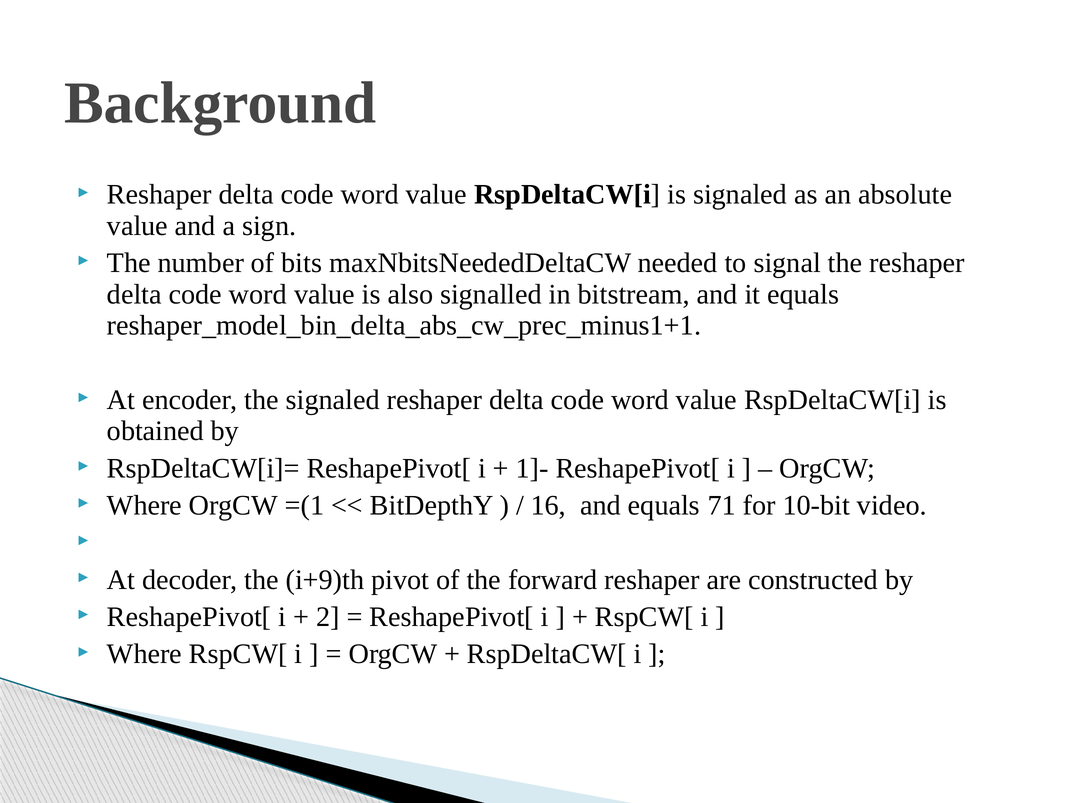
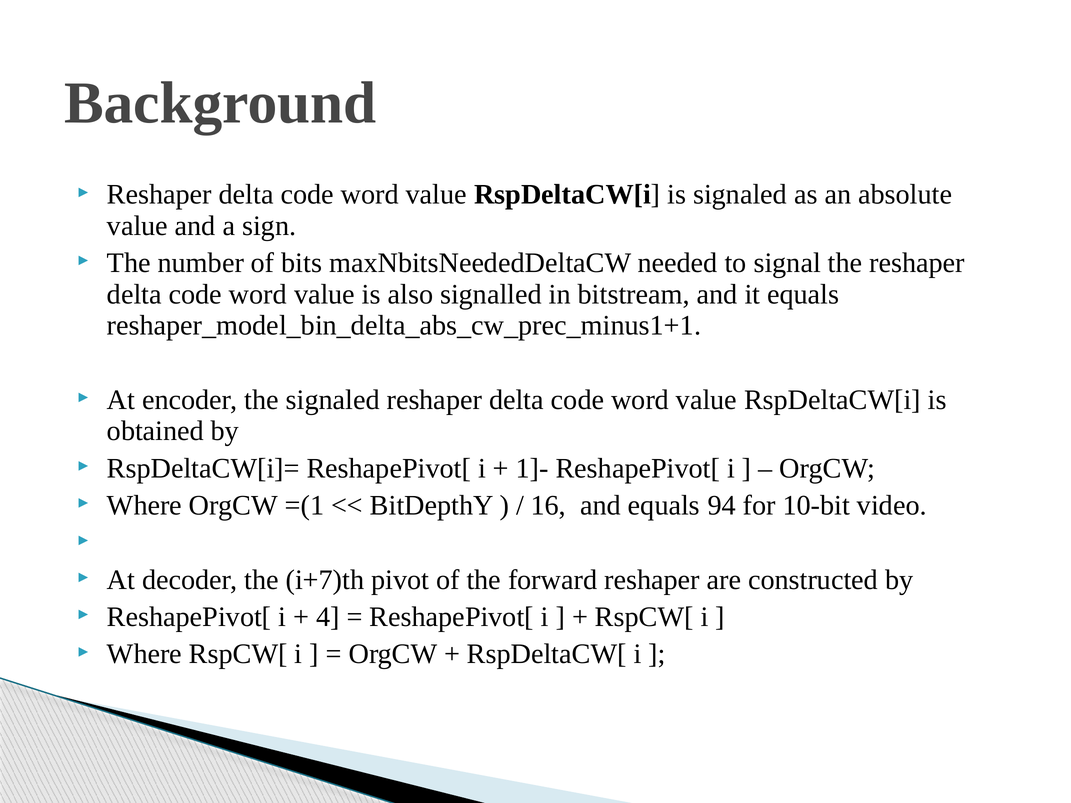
71: 71 -> 94
i+9)th: i+9)th -> i+7)th
2: 2 -> 4
